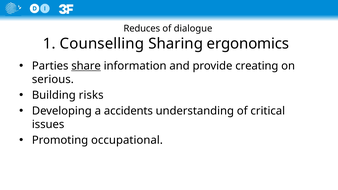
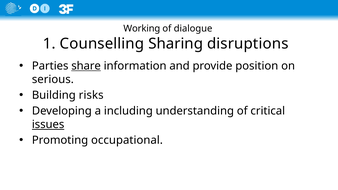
Reduces: Reduces -> Working
ergonomics: ergonomics -> disruptions
creating: creating -> position
accidents: accidents -> including
issues underline: none -> present
